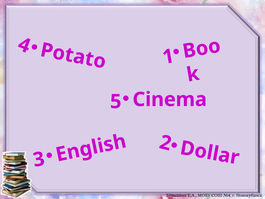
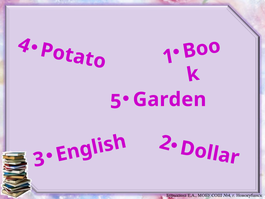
Cinema: Cinema -> Garden
